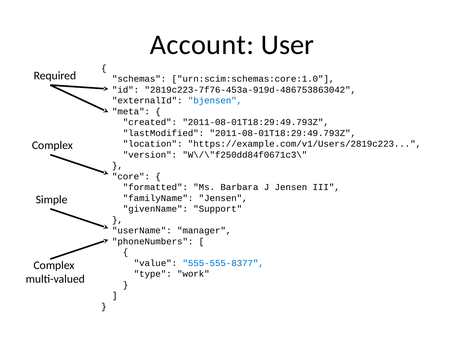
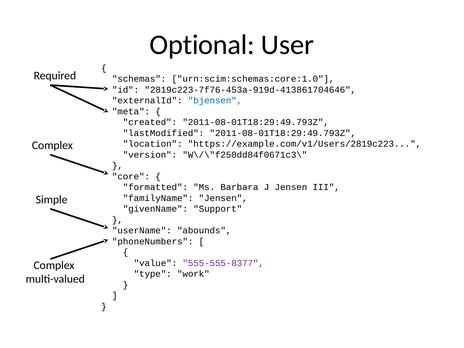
Account: Account -> Optional
2819c223-7f76-453a-919d-486753863042: 2819c223-7f76-453a-919d-486753863042 -> 2819c223-7f76-453a-919d-413861704646
manager: manager -> abounds
555-555-8377 colour: blue -> purple
